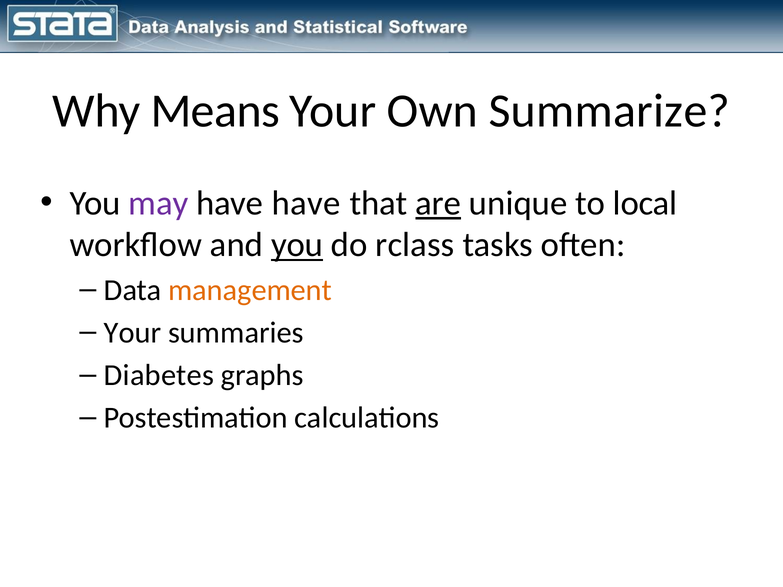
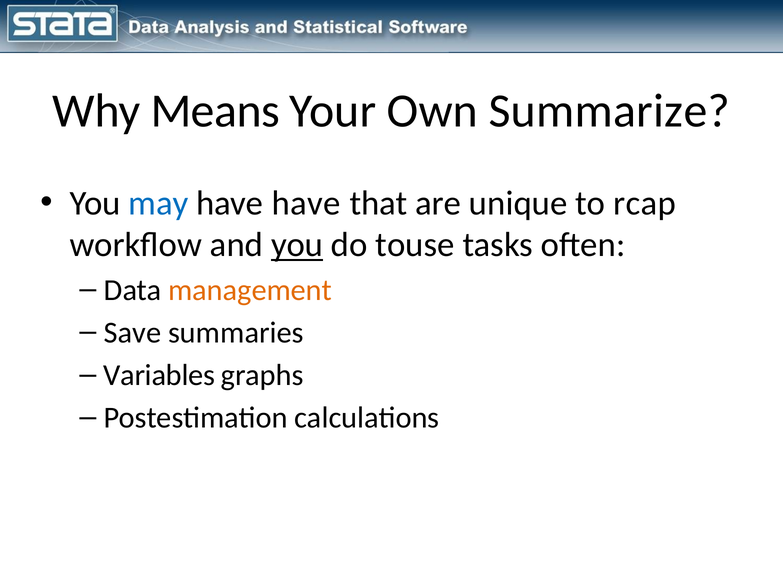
may colour: purple -> blue
are underline: present -> none
local: local -> rcap
rclass: rclass -> touse
Your at (133, 333): Your -> Save
Diabetes: Diabetes -> Variables
